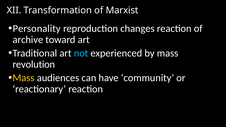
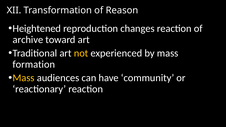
Marxist: Marxist -> Reason
Personality: Personality -> Heightened
not colour: light blue -> yellow
revolution: revolution -> formation
